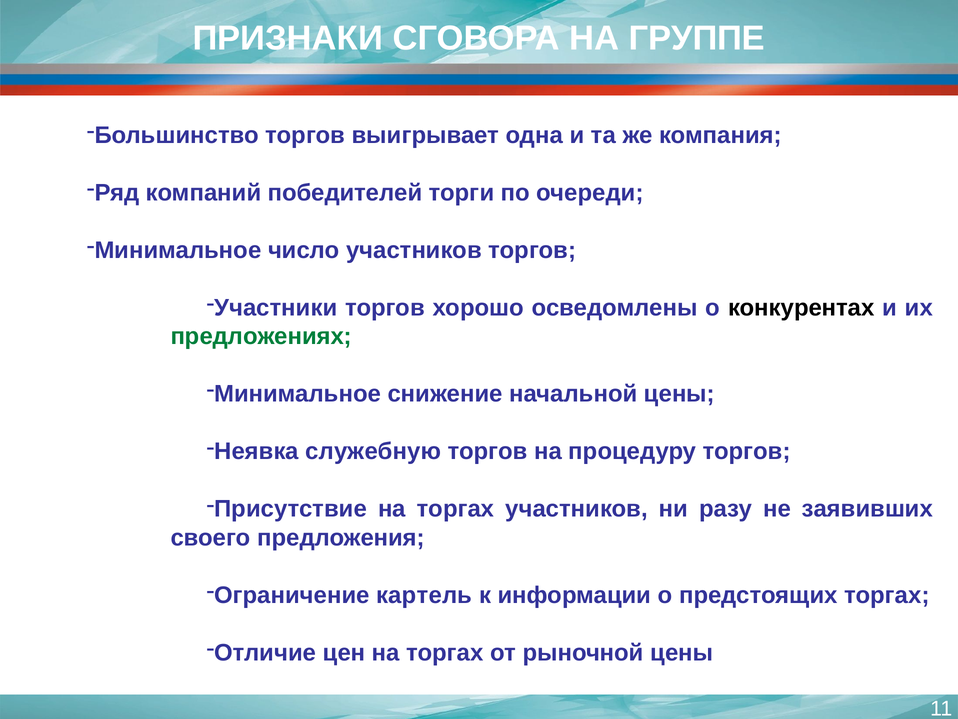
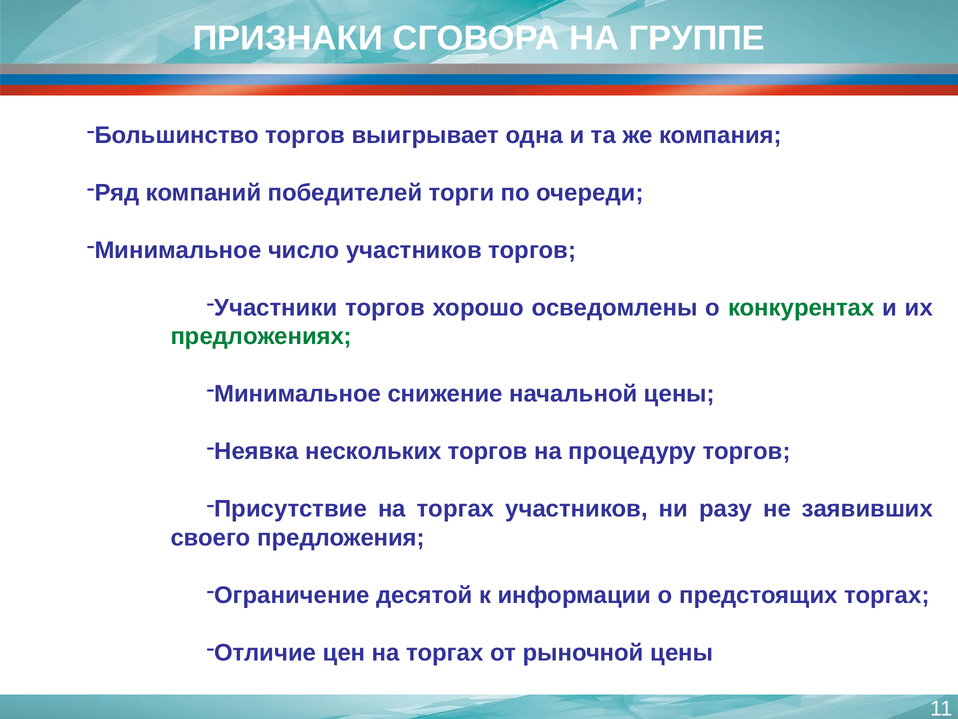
конкурентах colour: black -> green
служебную: служебную -> нескольких
картель: картель -> десятой
